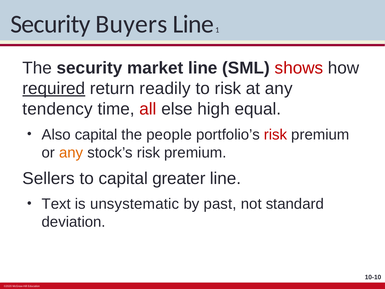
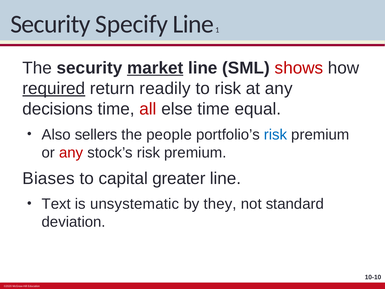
Buyers: Buyers -> Specify
market underline: none -> present
tendency: tendency -> decisions
else high: high -> time
Also capital: capital -> sellers
risk at (276, 135) colour: red -> blue
any at (71, 152) colour: orange -> red
Sellers: Sellers -> Biases
past: past -> they
